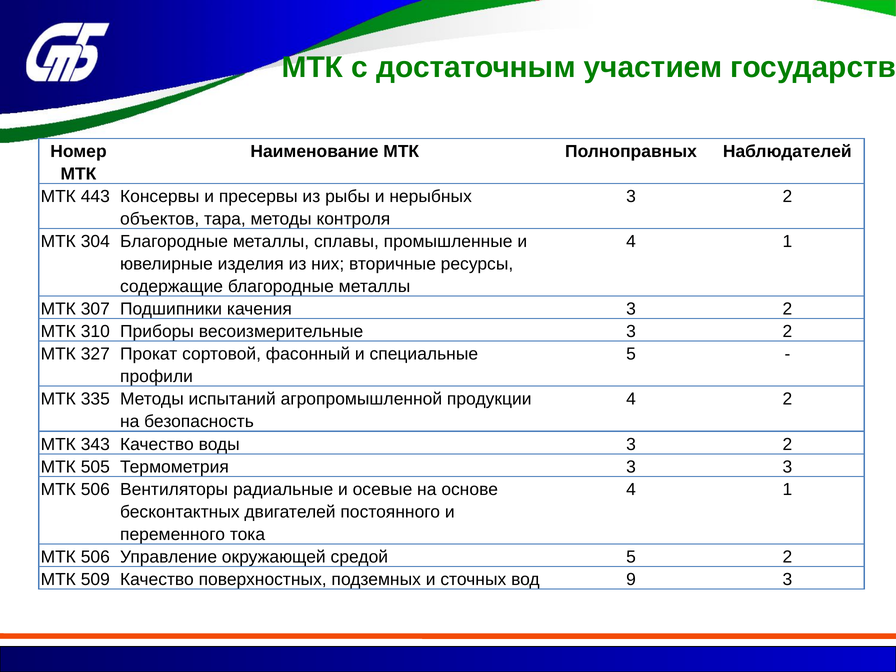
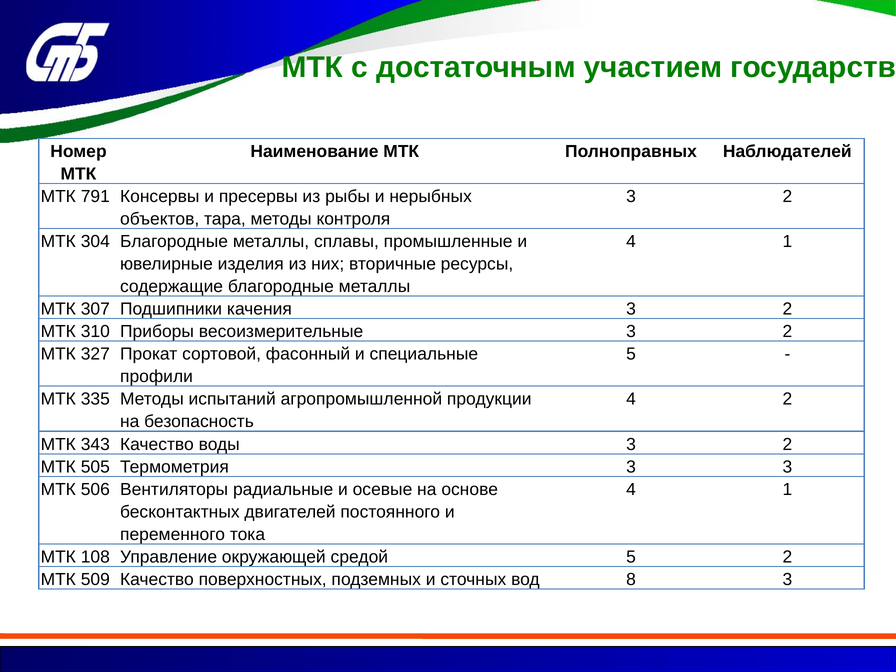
443: 443 -> 791
506 at (95, 557): 506 -> 108
9: 9 -> 8
